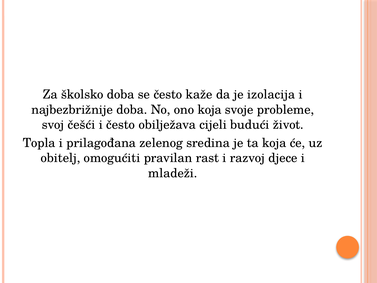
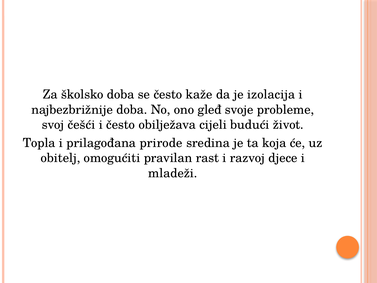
ono koja: koja -> gleđ
zelenog: zelenog -> prirode
